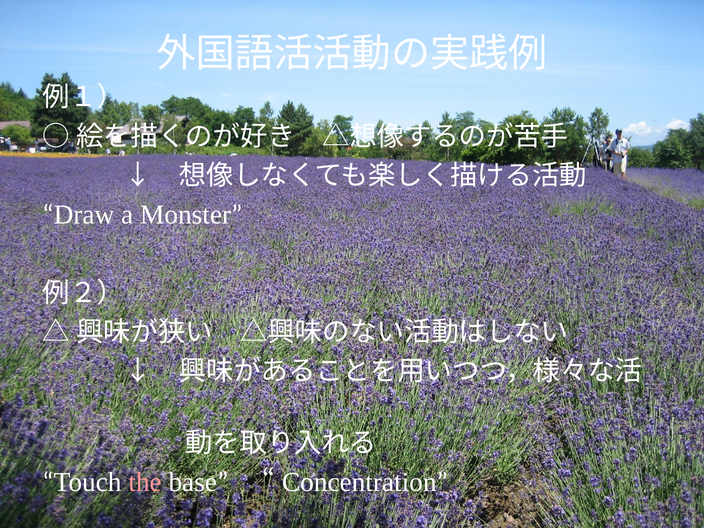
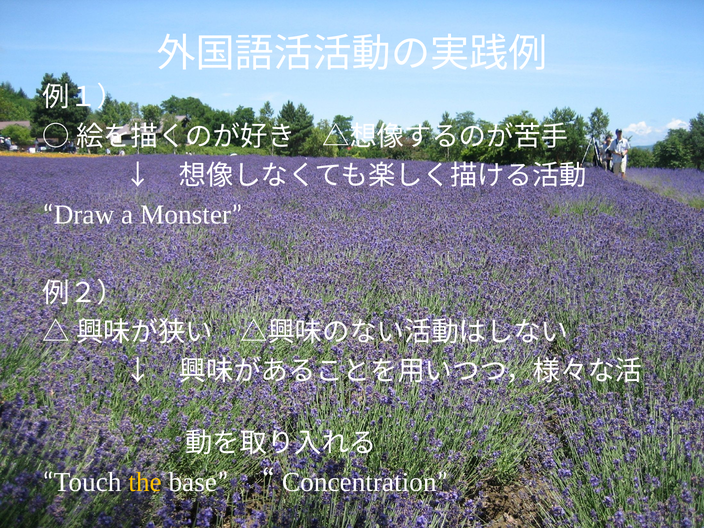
the colour: pink -> yellow
